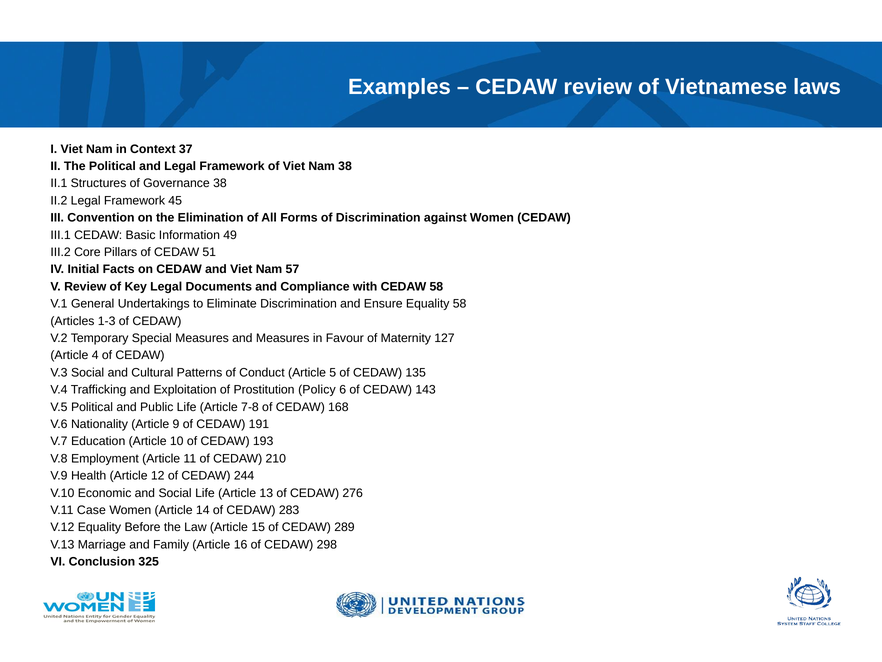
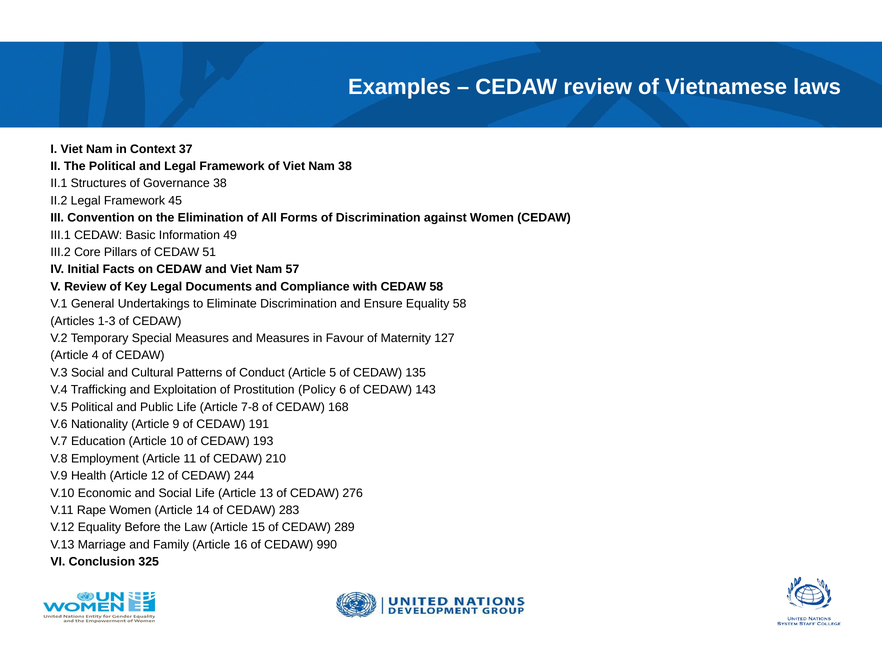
Case: Case -> Rape
298: 298 -> 990
